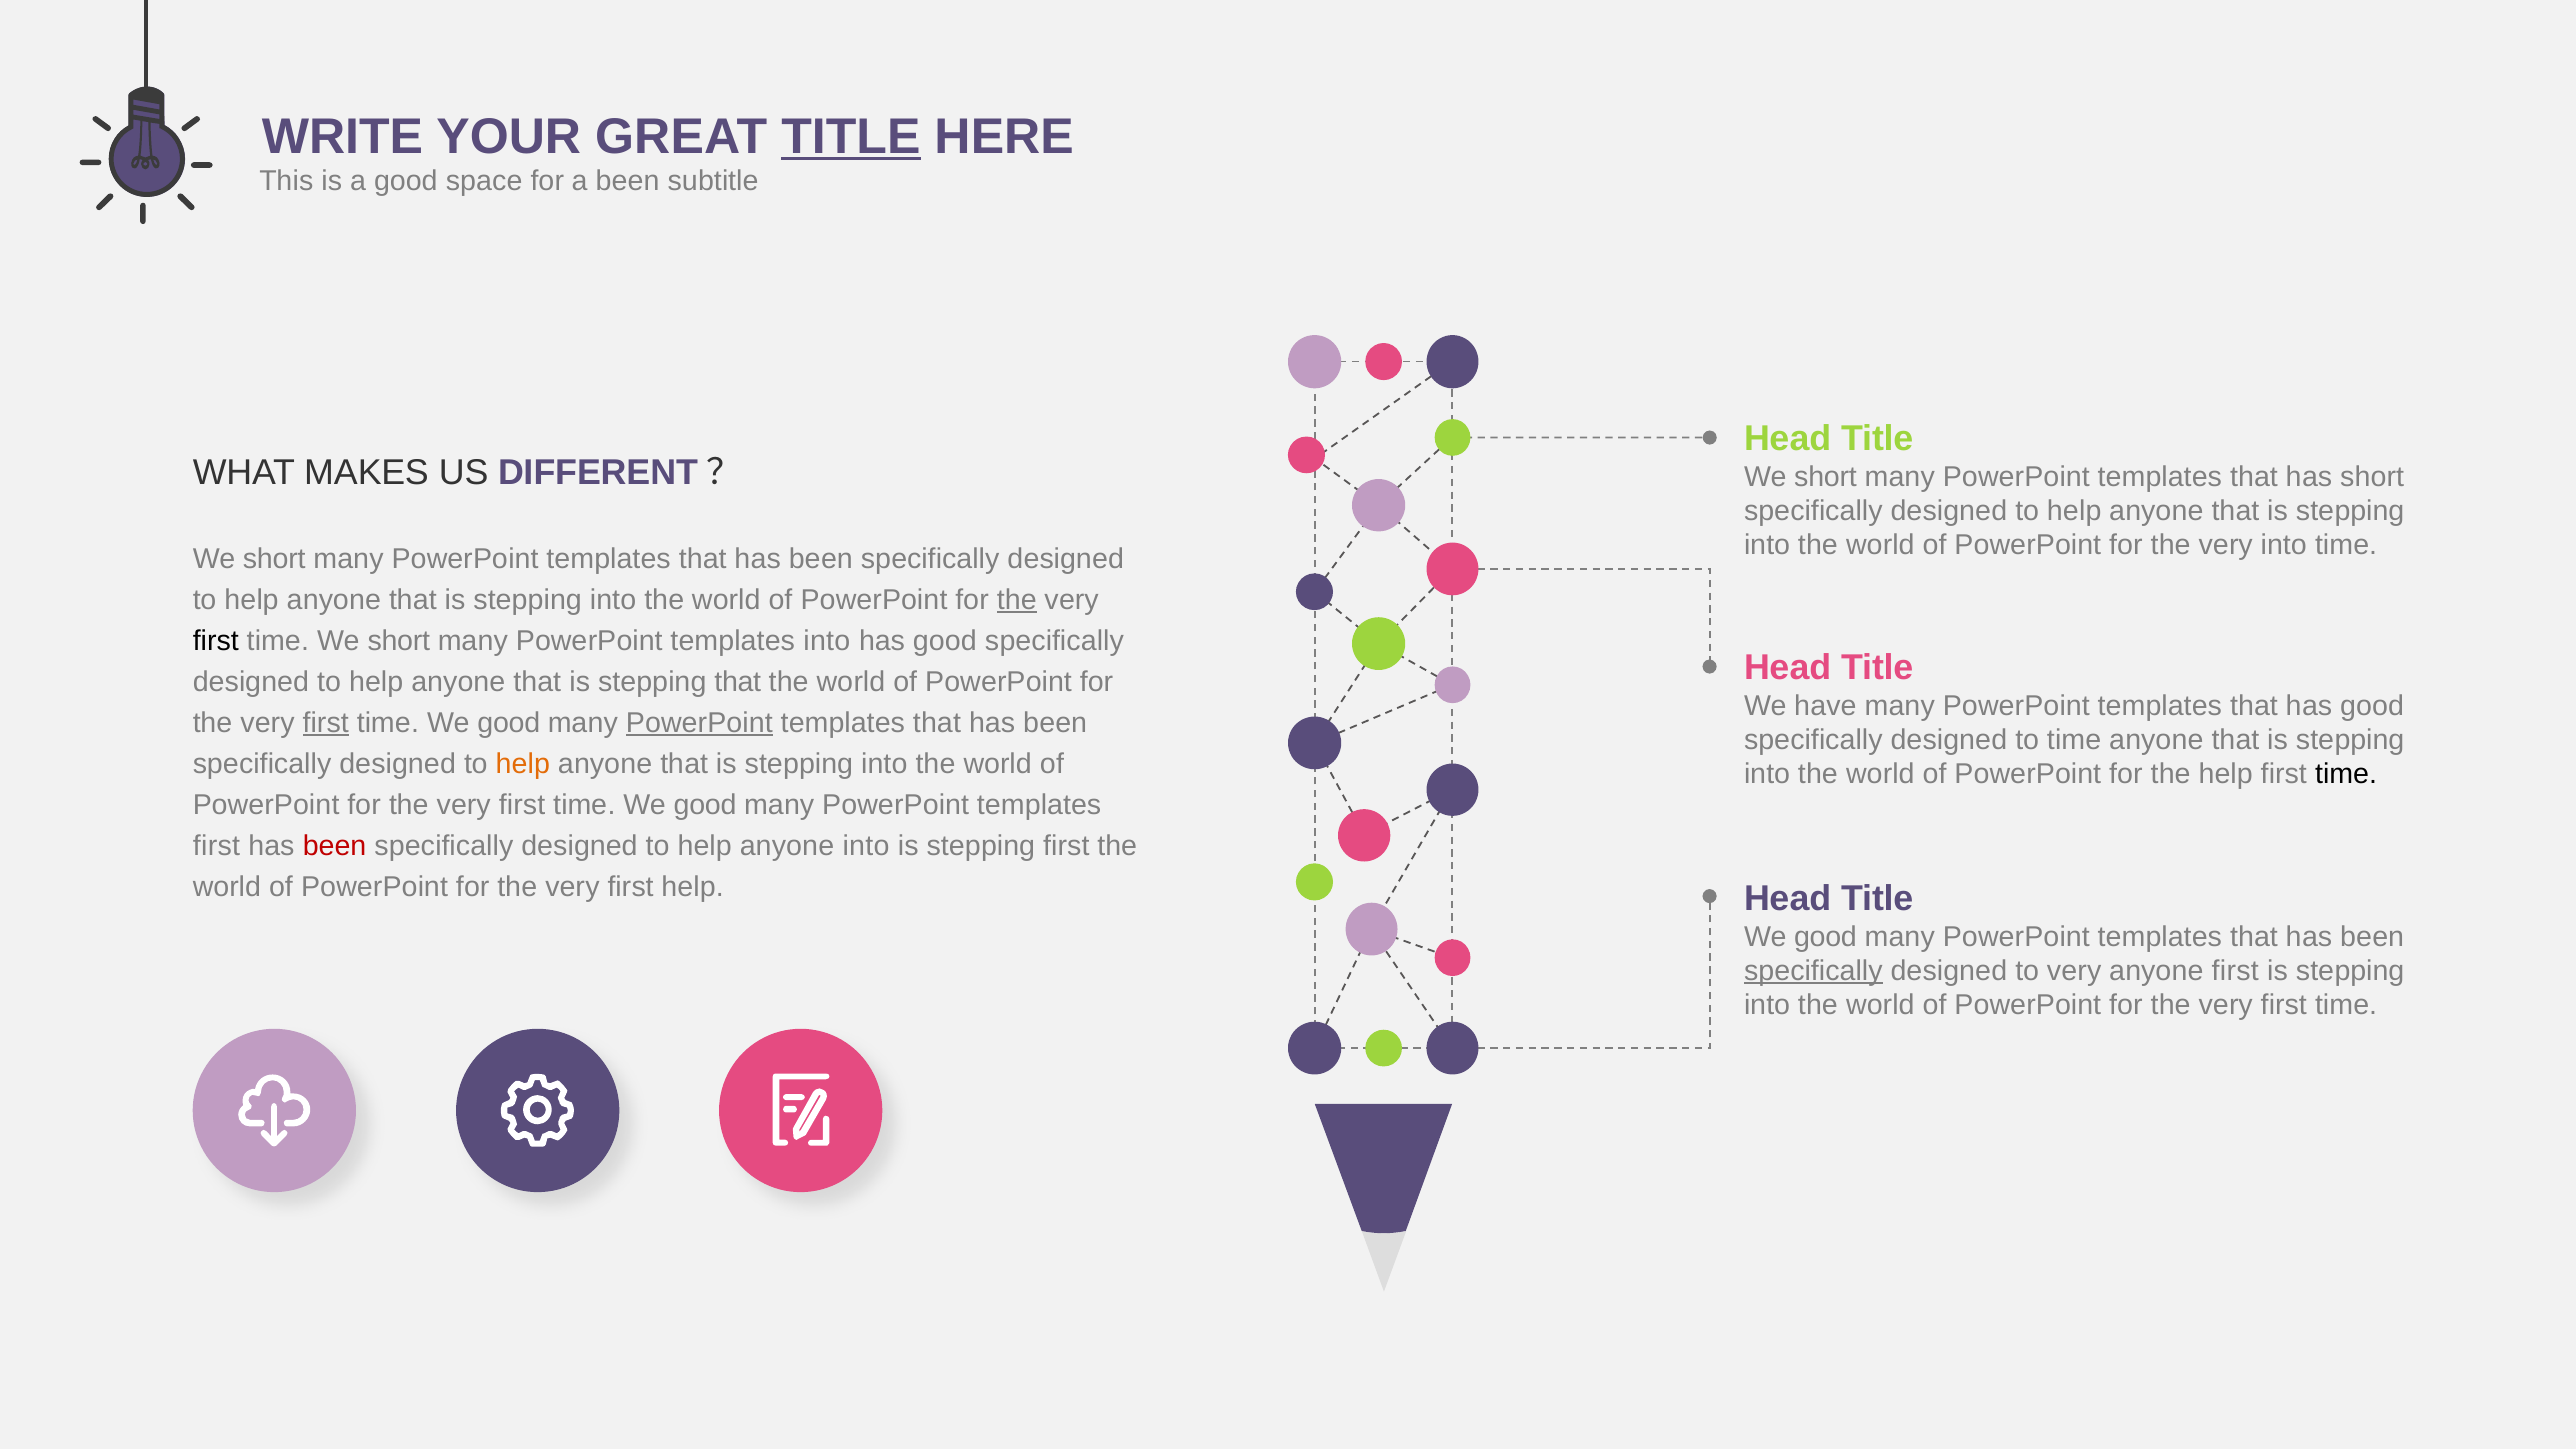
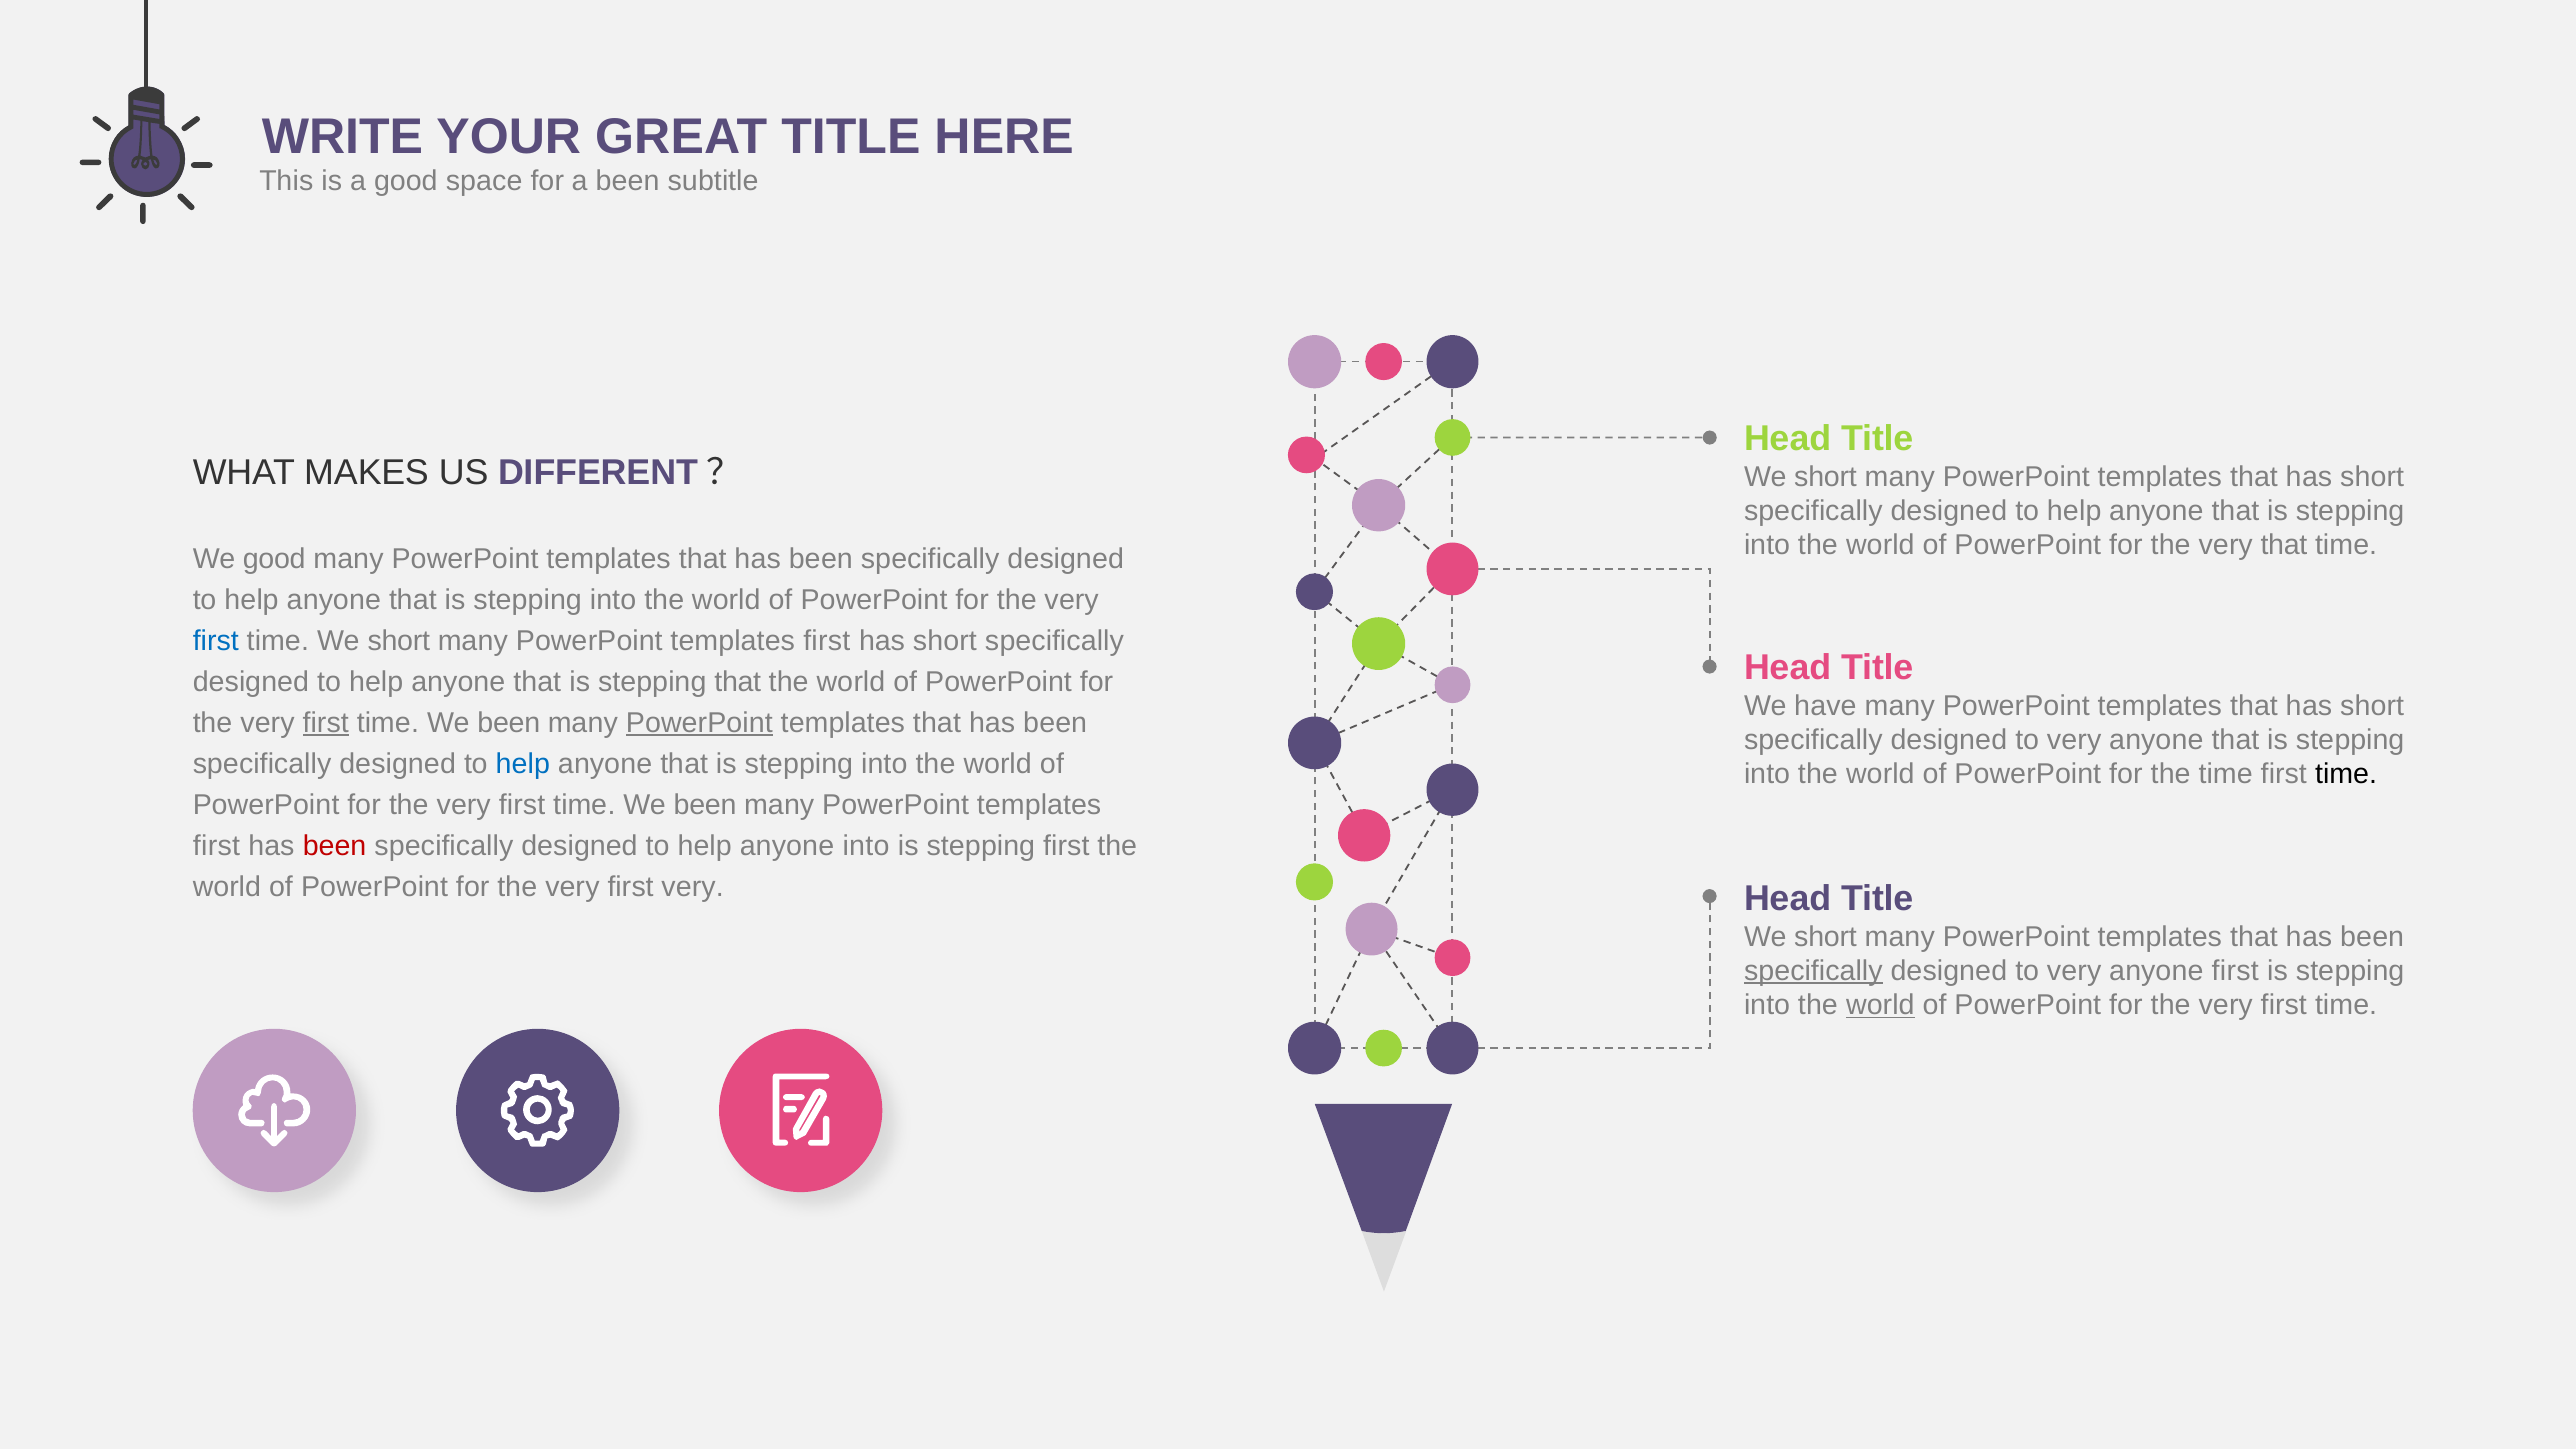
TITLE at (851, 137) underline: present -> none
very into: into -> that
short at (274, 558): short -> good
the at (1017, 600) underline: present -> none
first at (216, 641) colour: black -> blue
into at (827, 641): into -> first
good at (945, 641): good -> short
good at (2372, 706): good -> short
good at (509, 723): good -> been
time at (2074, 740): time -> very
help at (523, 764) colour: orange -> blue
the help: help -> time
good at (705, 805): good -> been
first help: help -> very
good at (1825, 936): good -> short
world at (1880, 1005) underline: none -> present
